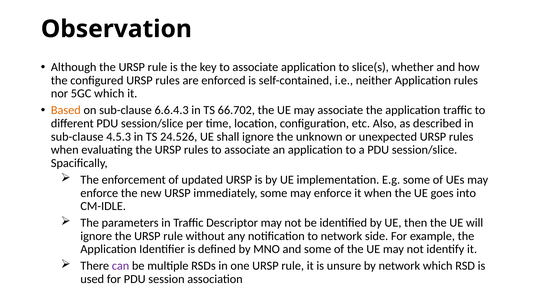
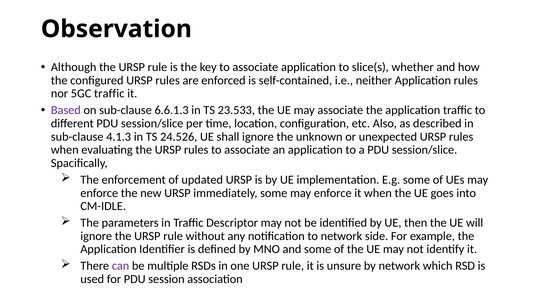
5GC which: which -> traffic
Based colour: orange -> purple
6.6.4.3: 6.6.4.3 -> 6.6.1.3
66.702: 66.702 -> 23.533
4.5.3: 4.5.3 -> 4.1.3
